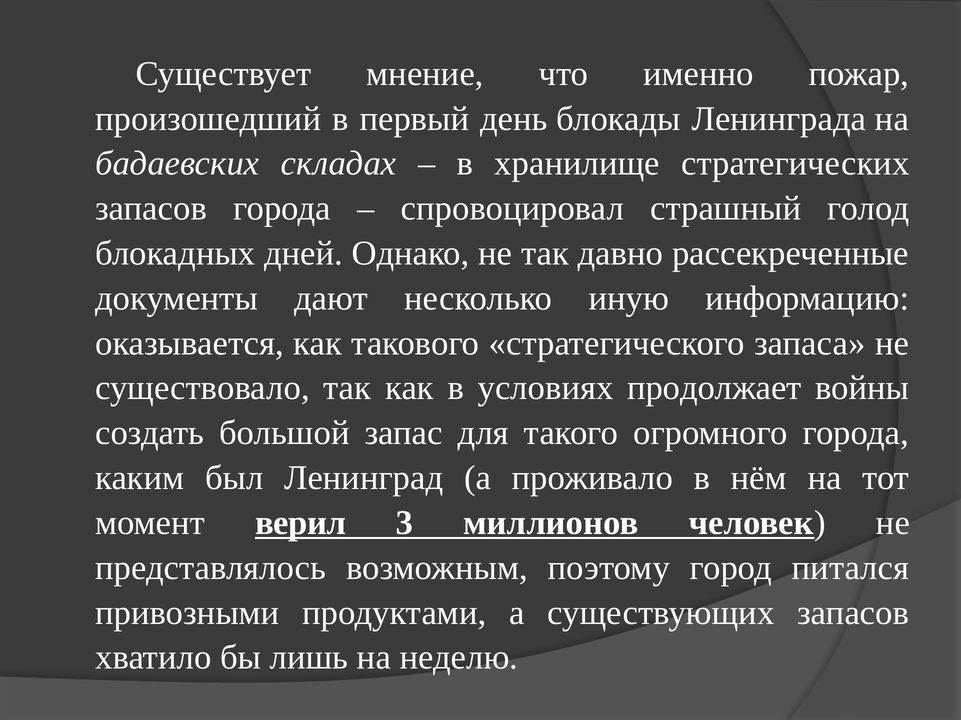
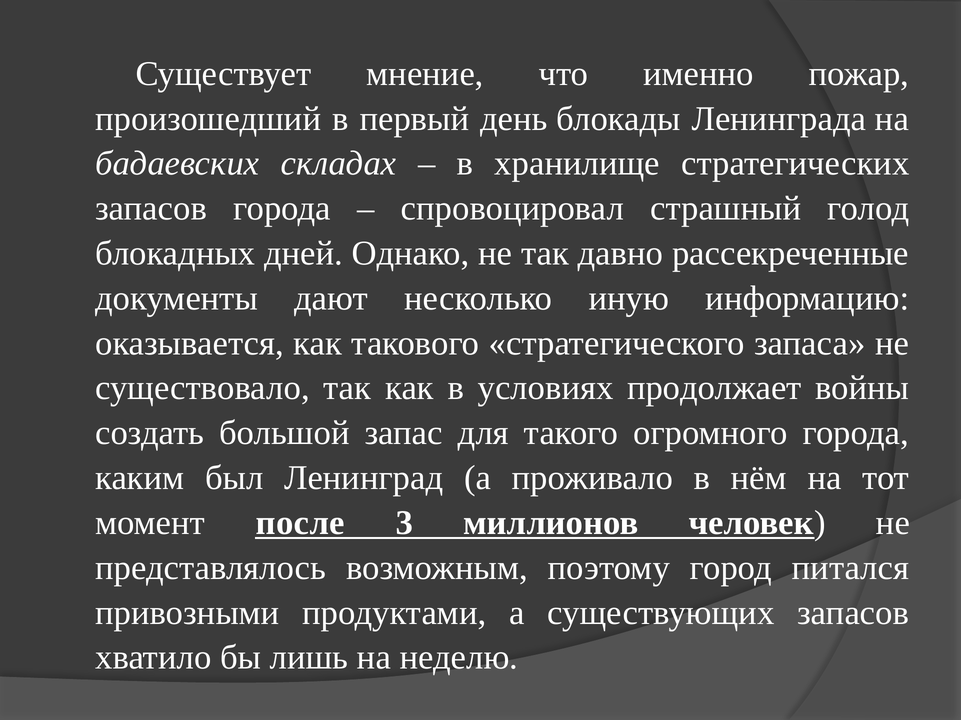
верил: верил -> после
